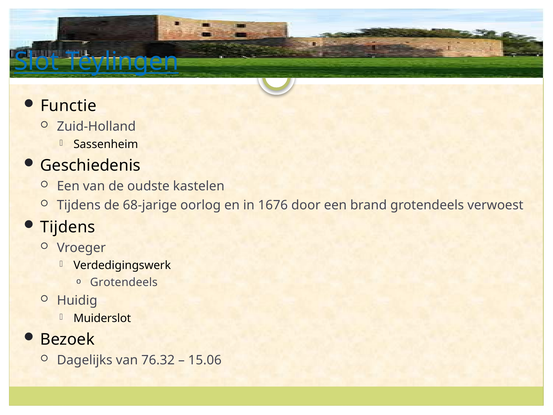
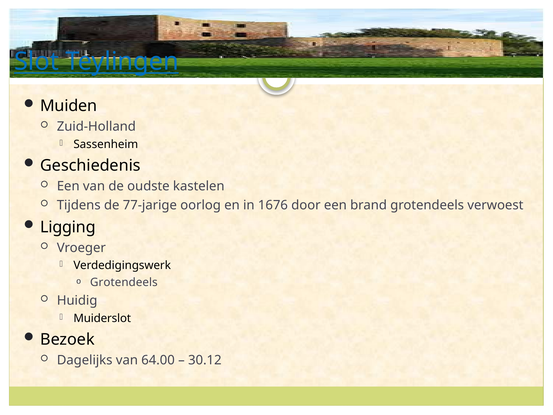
Functie: Functie -> Muiden
68-jarige: 68-jarige -> 77-jarige
Tijdens at (68, 227): Tijdens -> Ligging
76.32: 76.32 -> 64.00
15.06: 15.06 -> 30.12
